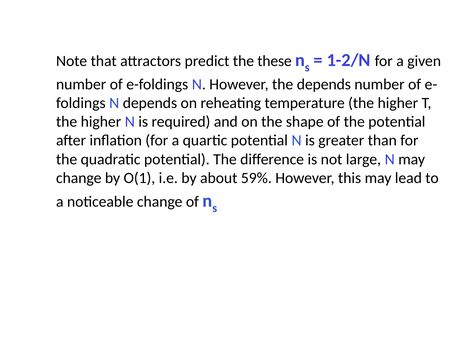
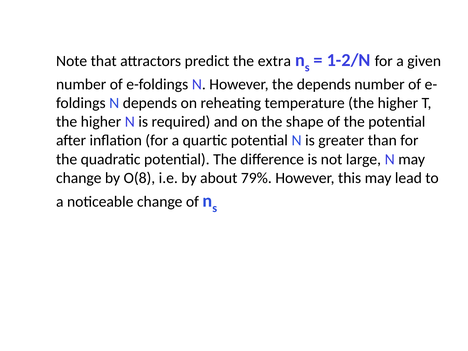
these: these -> extra
O(1: O(1 -> O(8
59%: 59% -> 79%
